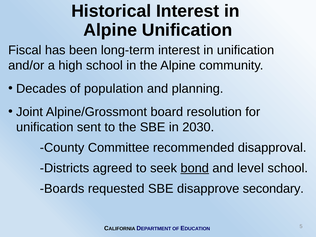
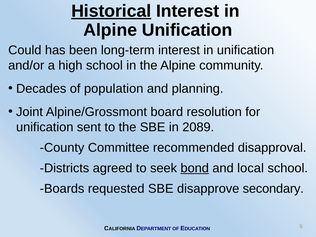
Historical underline: none -> present
Fiscal: Fiscal -> Could
2030: 2030 -> 2089
level: level -> local
